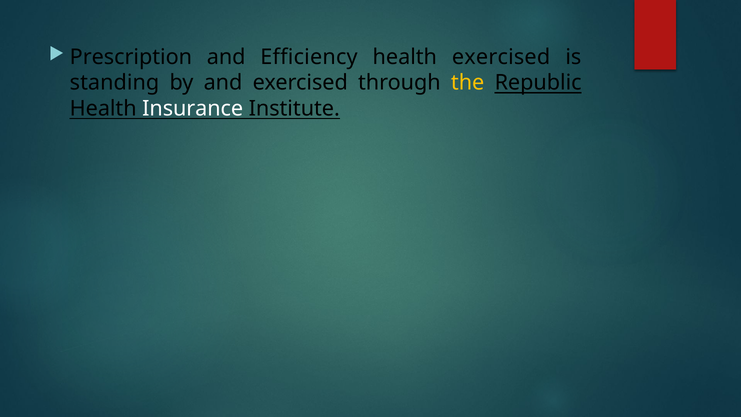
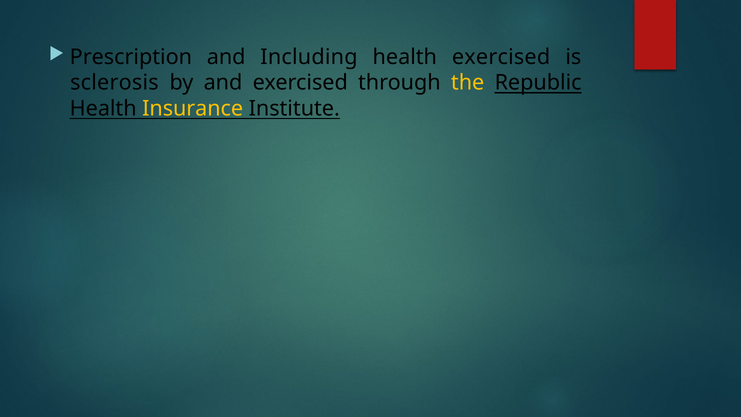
Efficiency: Efficiency -> Including
standing: standing -> sclerosis
Insurance colour: white -> yellow
